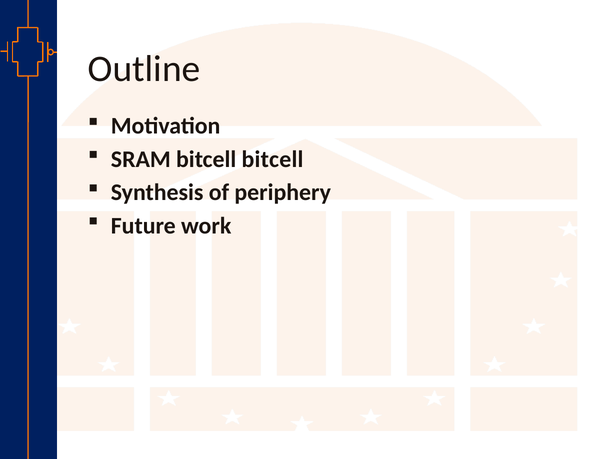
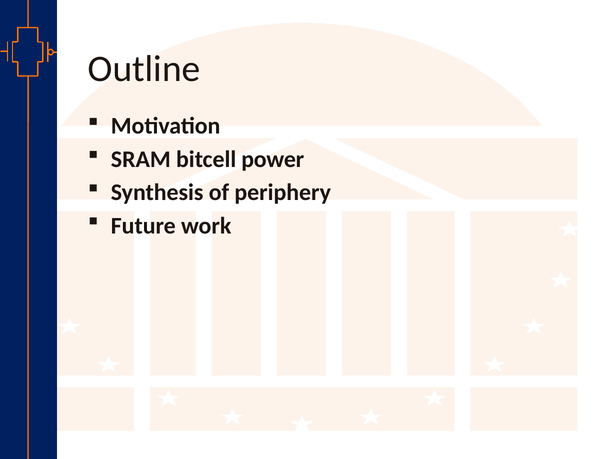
bitcell bitcell: bitcell -> power
